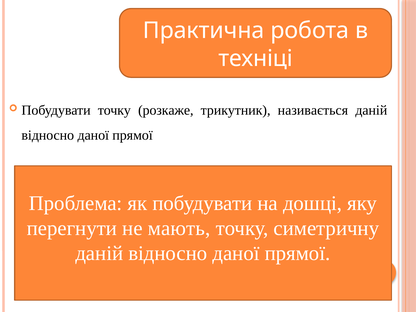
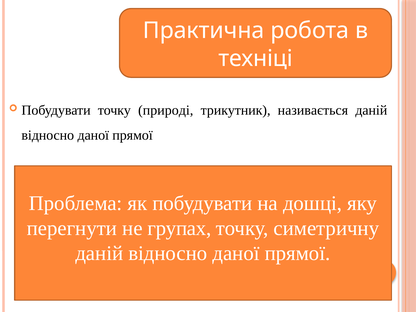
розкаже: розкаже -> природі
мають: мають -> групах
